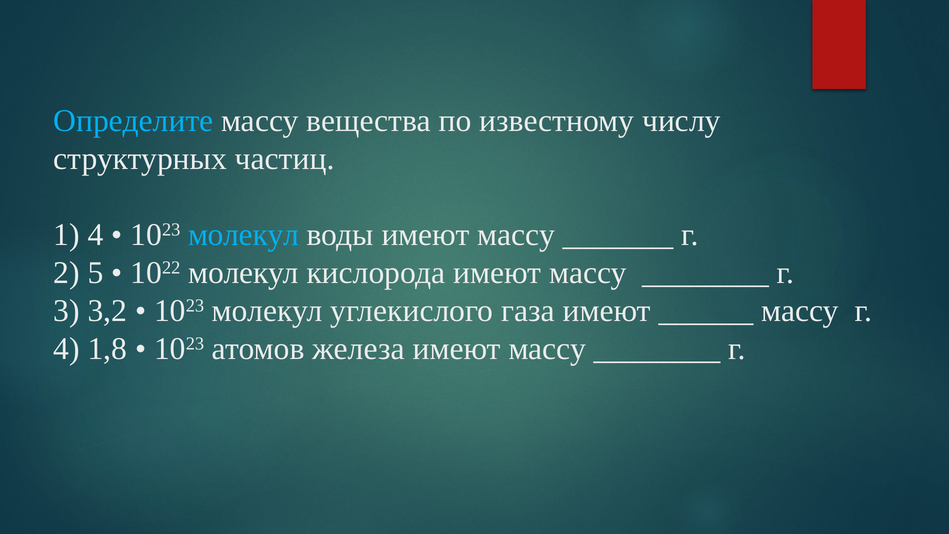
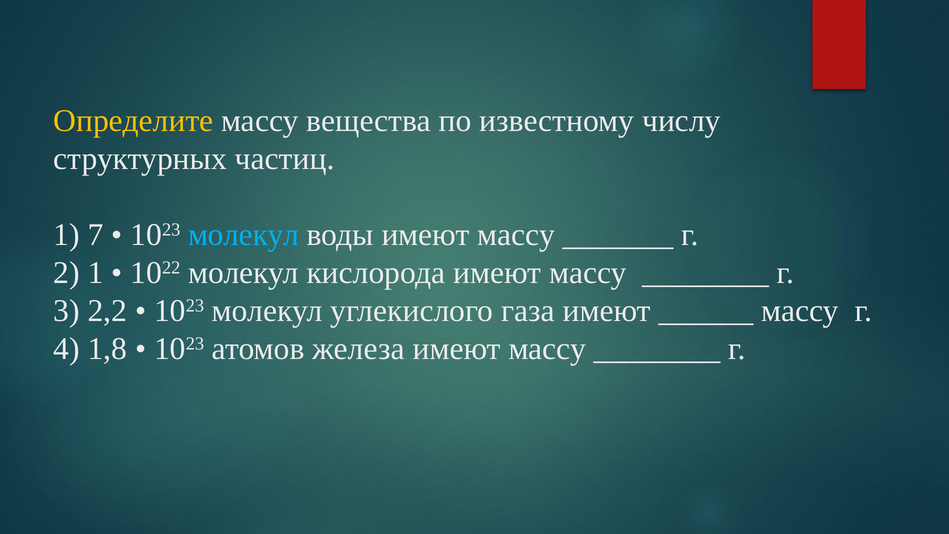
Определите colour: light blue -> yellow
1 4: 4 -> 7
2 5: 5 -> 1
3,2: 3,2 -> 2,2
